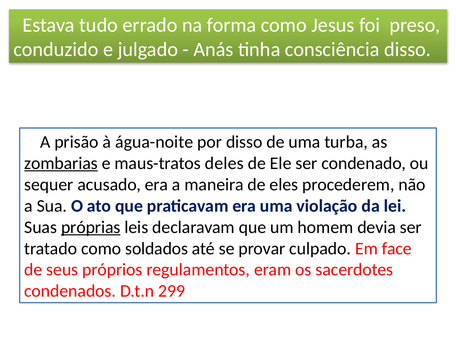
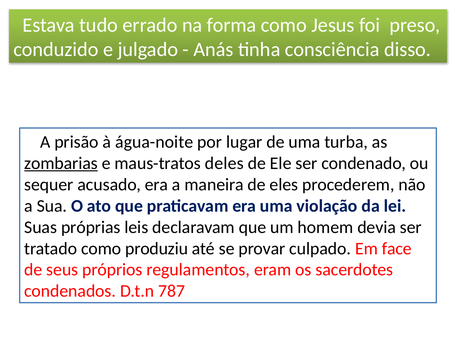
por disso: disso -> lugar
próprias underline: present -> none
soldados: soldados -> produziu
299: 299 -> 787
